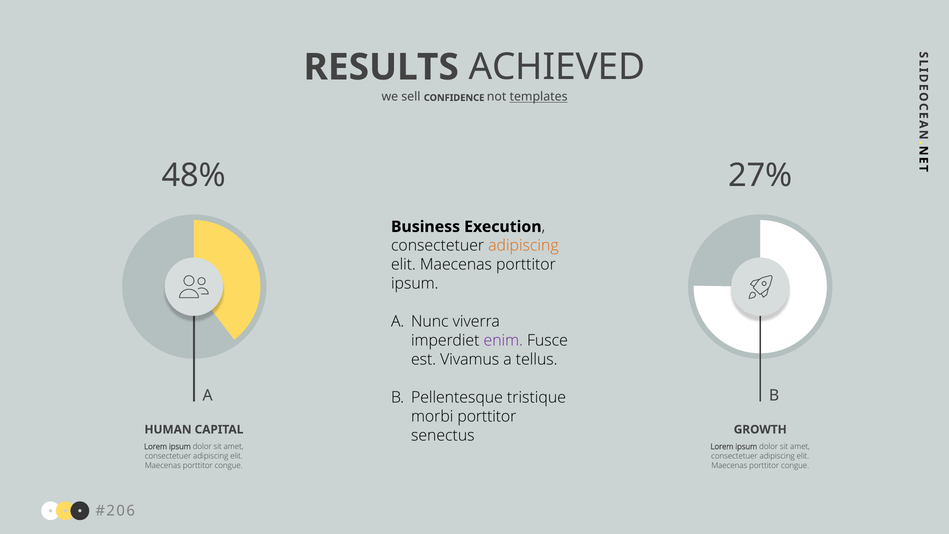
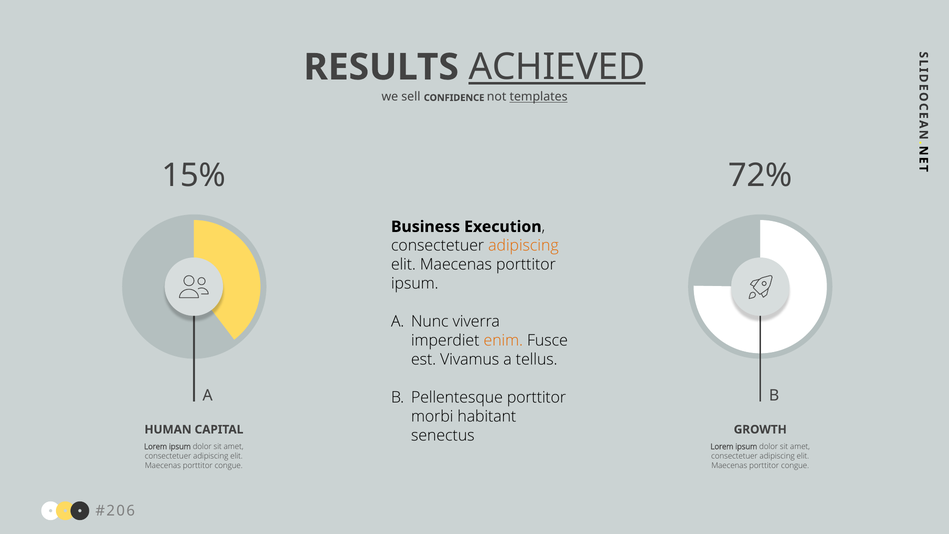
ACHIEVED underline: none -> present
48%: 48% -> 15%
27%: 27% -> 72%
enim colour: purple -> orange
Pellentesque tristique: tristique -> porttitor
morbi porttitor: porttitor -> habitant
